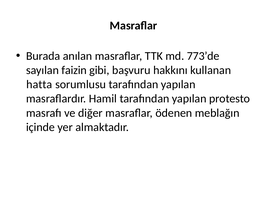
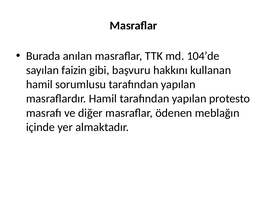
773’de: 773’de -> 104’de
hatta at (39, 85): hatta -> hamil
